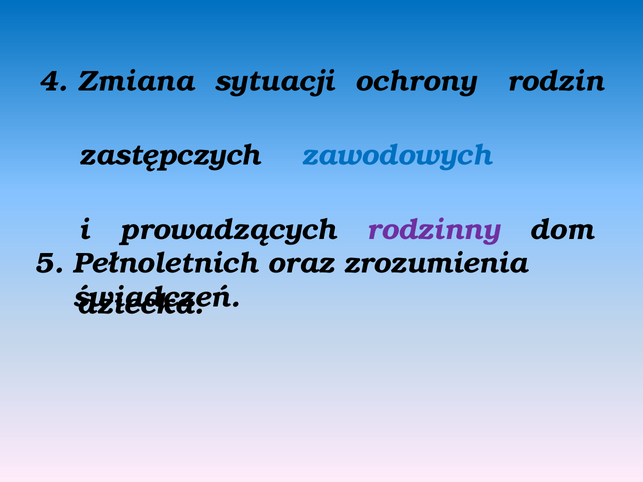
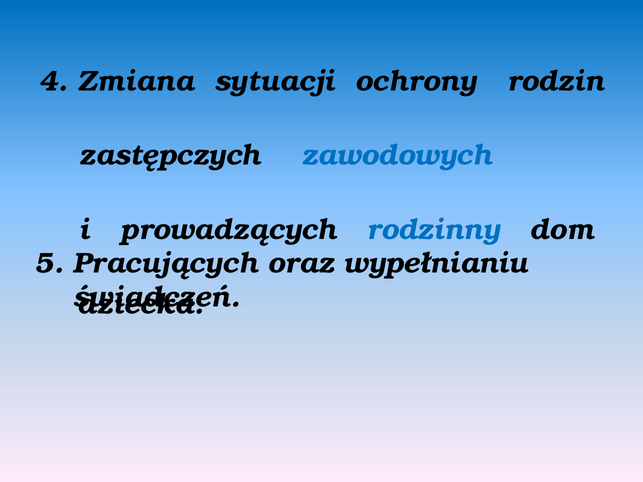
rodzinny colour: purple -> blue
Pełnoletnich: Pełnoletnich -> Pracujących
zrozumienia: zrozumienia -> wypełnianiu
